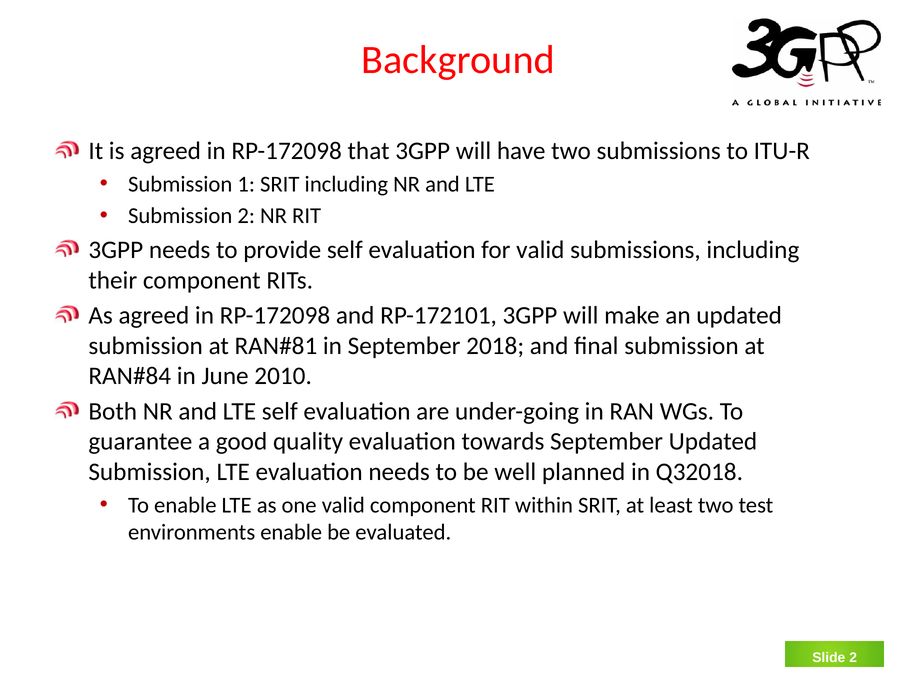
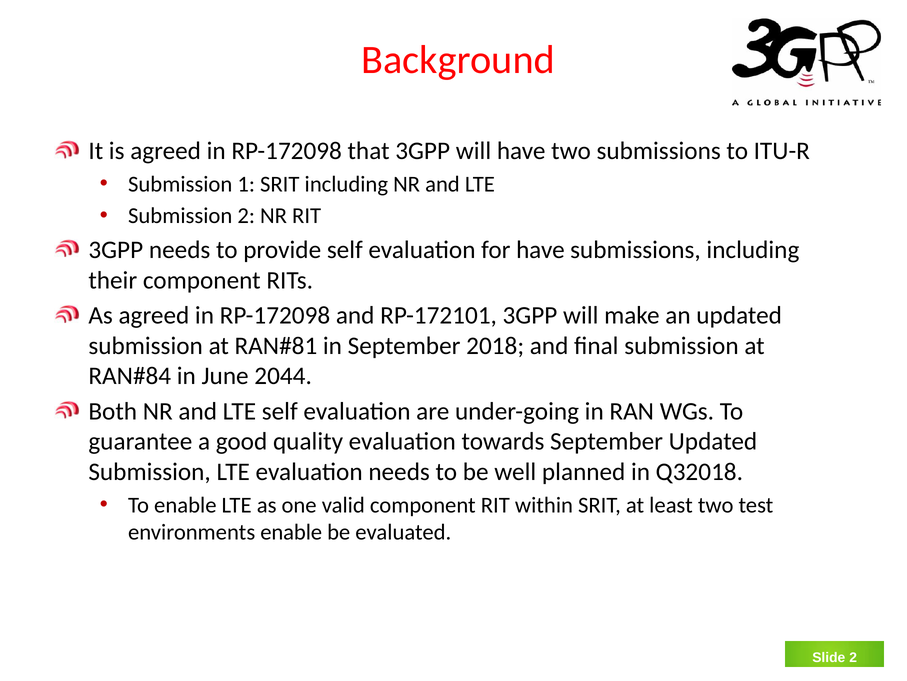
for valid: valid -> have
2010: 2010 -> 2044
